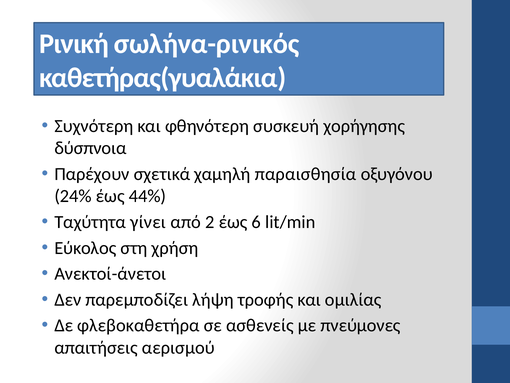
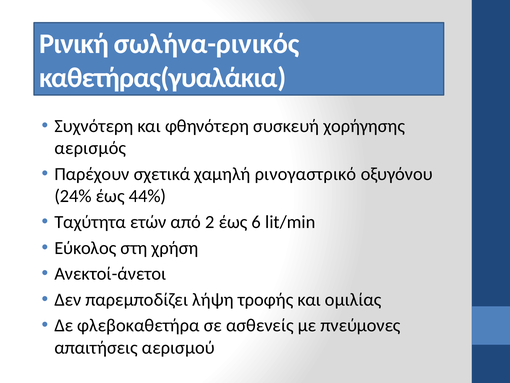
δύσπνοια: δύσπνοια -> αερισμός
παραισθησία: παραισθησία -> ρινογαστρικό
γίνει: γίνει -> ετών
